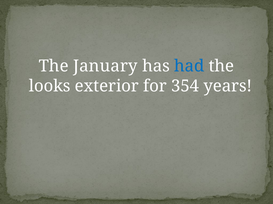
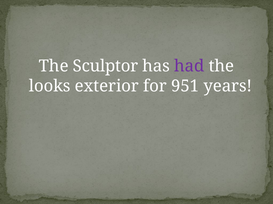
January: January -> Sculptor
had colour: blue -> purple
354: 354 -> 951
